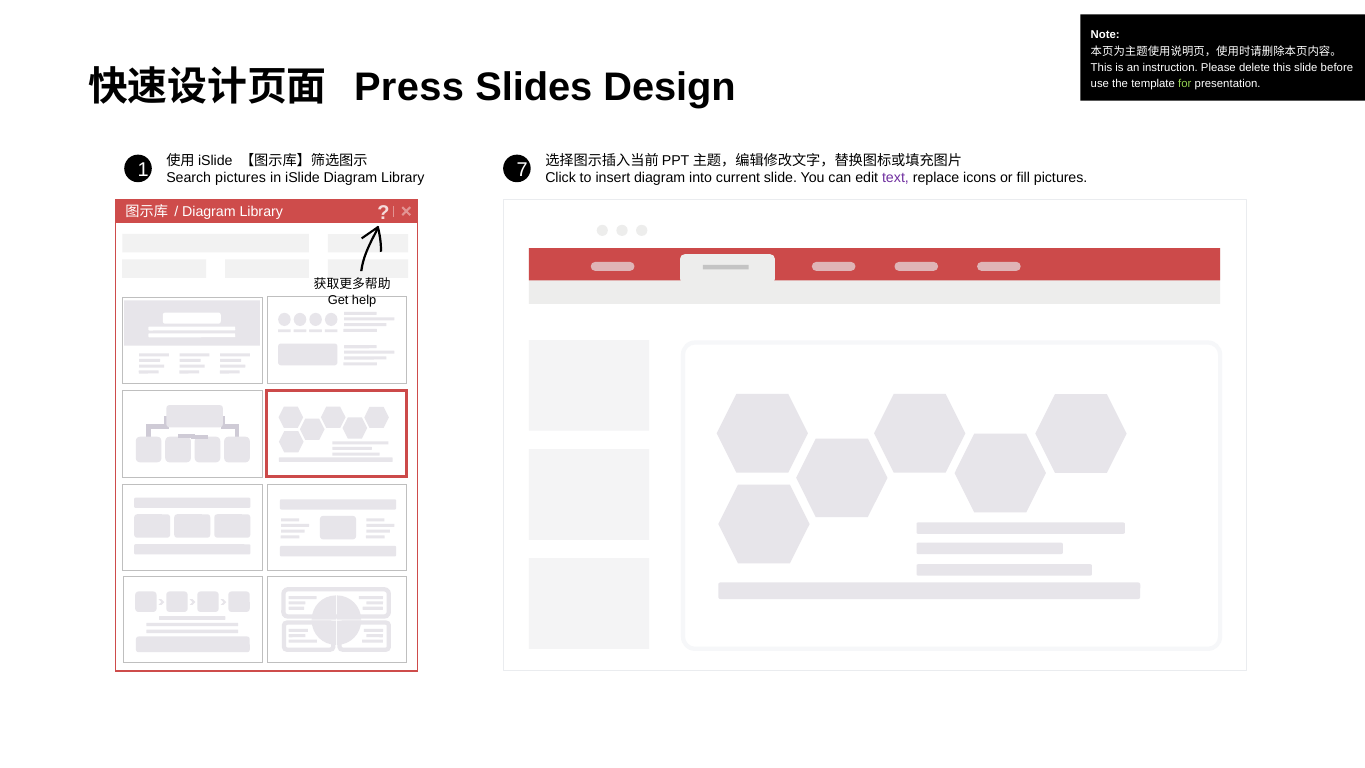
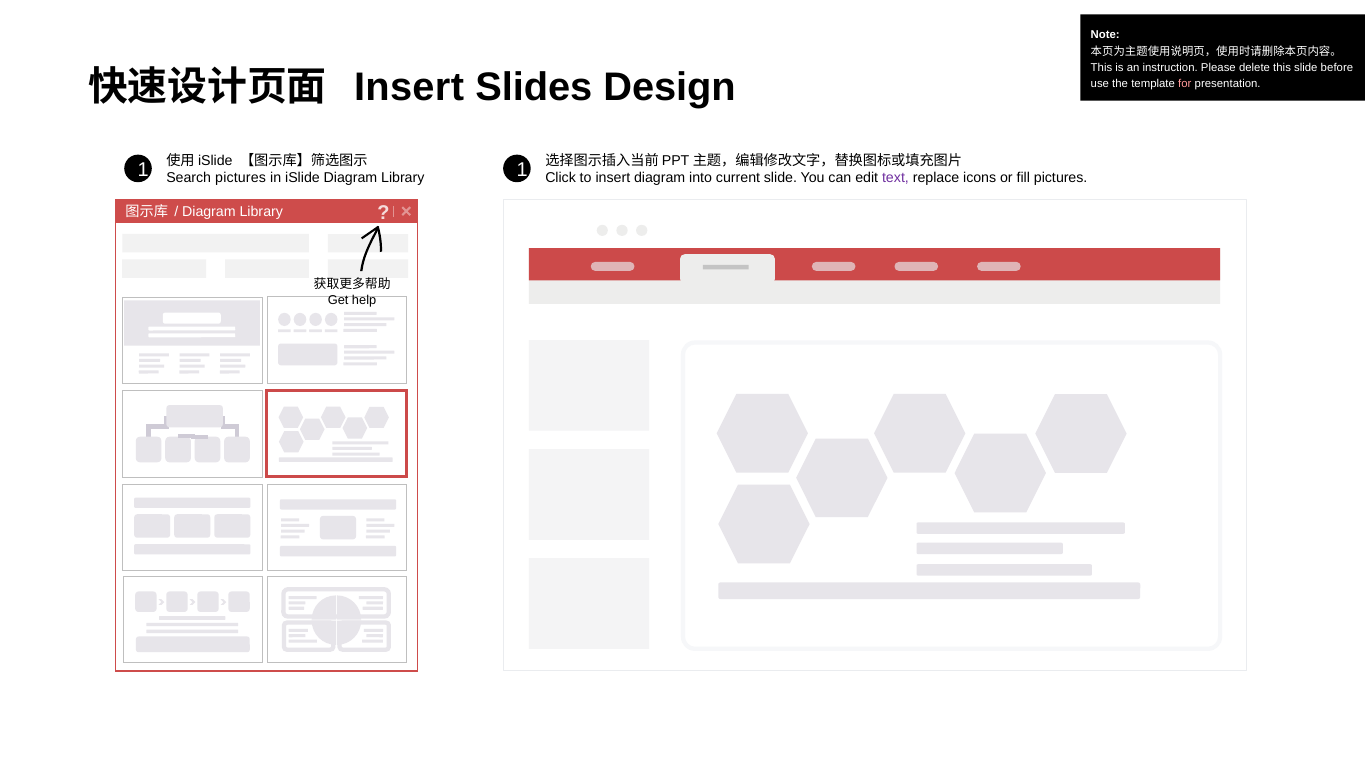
Press at (409, 87): Press -> Insert
for colour: light green -> pink
1 7: 7 -> 1
